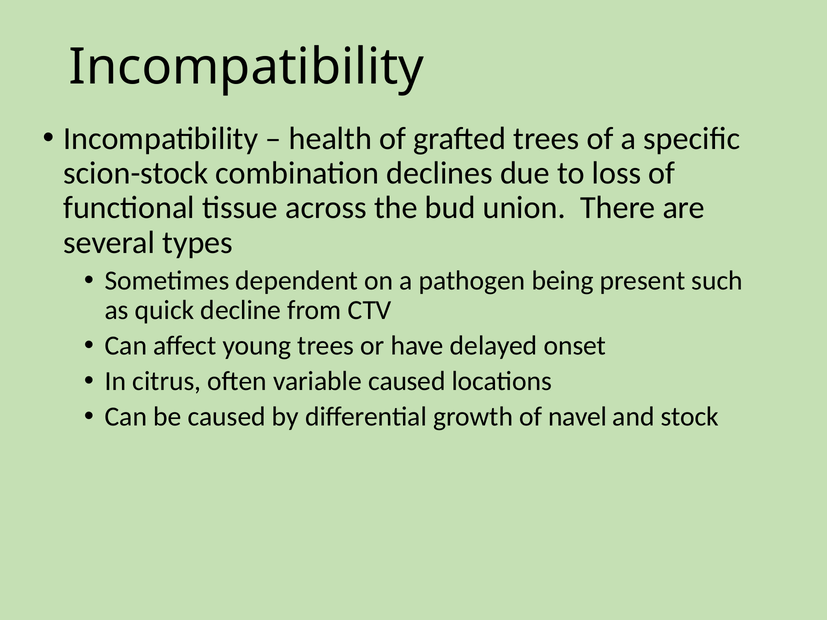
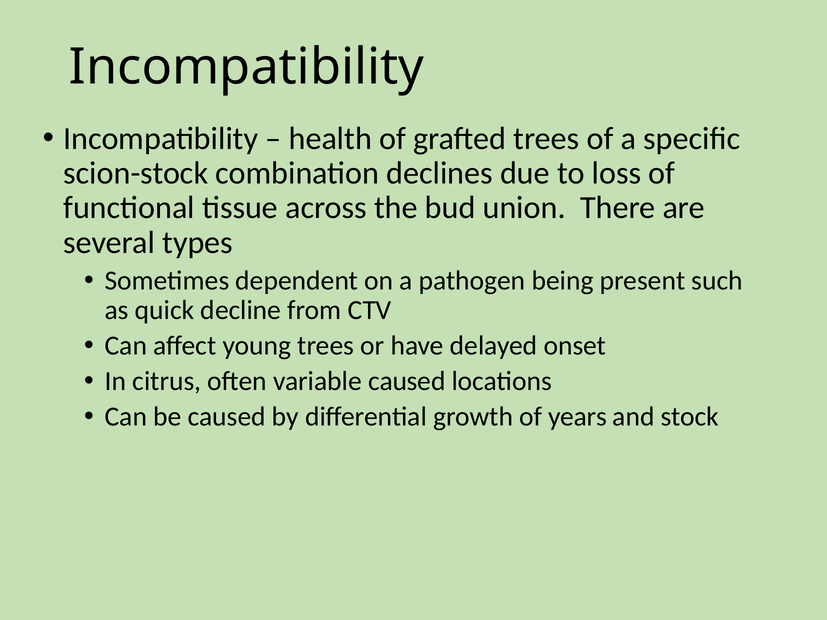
navel: navel -> years
